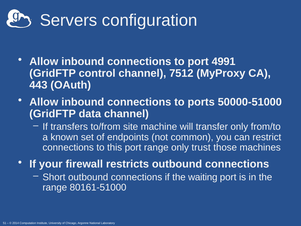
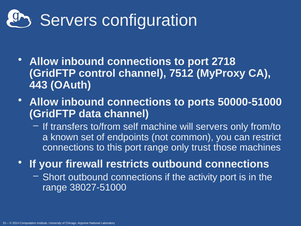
4991: 4991 -> 2718
site: site -> self
will transfer: transfer -> servers
waiting: waiting -> activity
80161-51000: 80161-51000 -> 38027-51000
